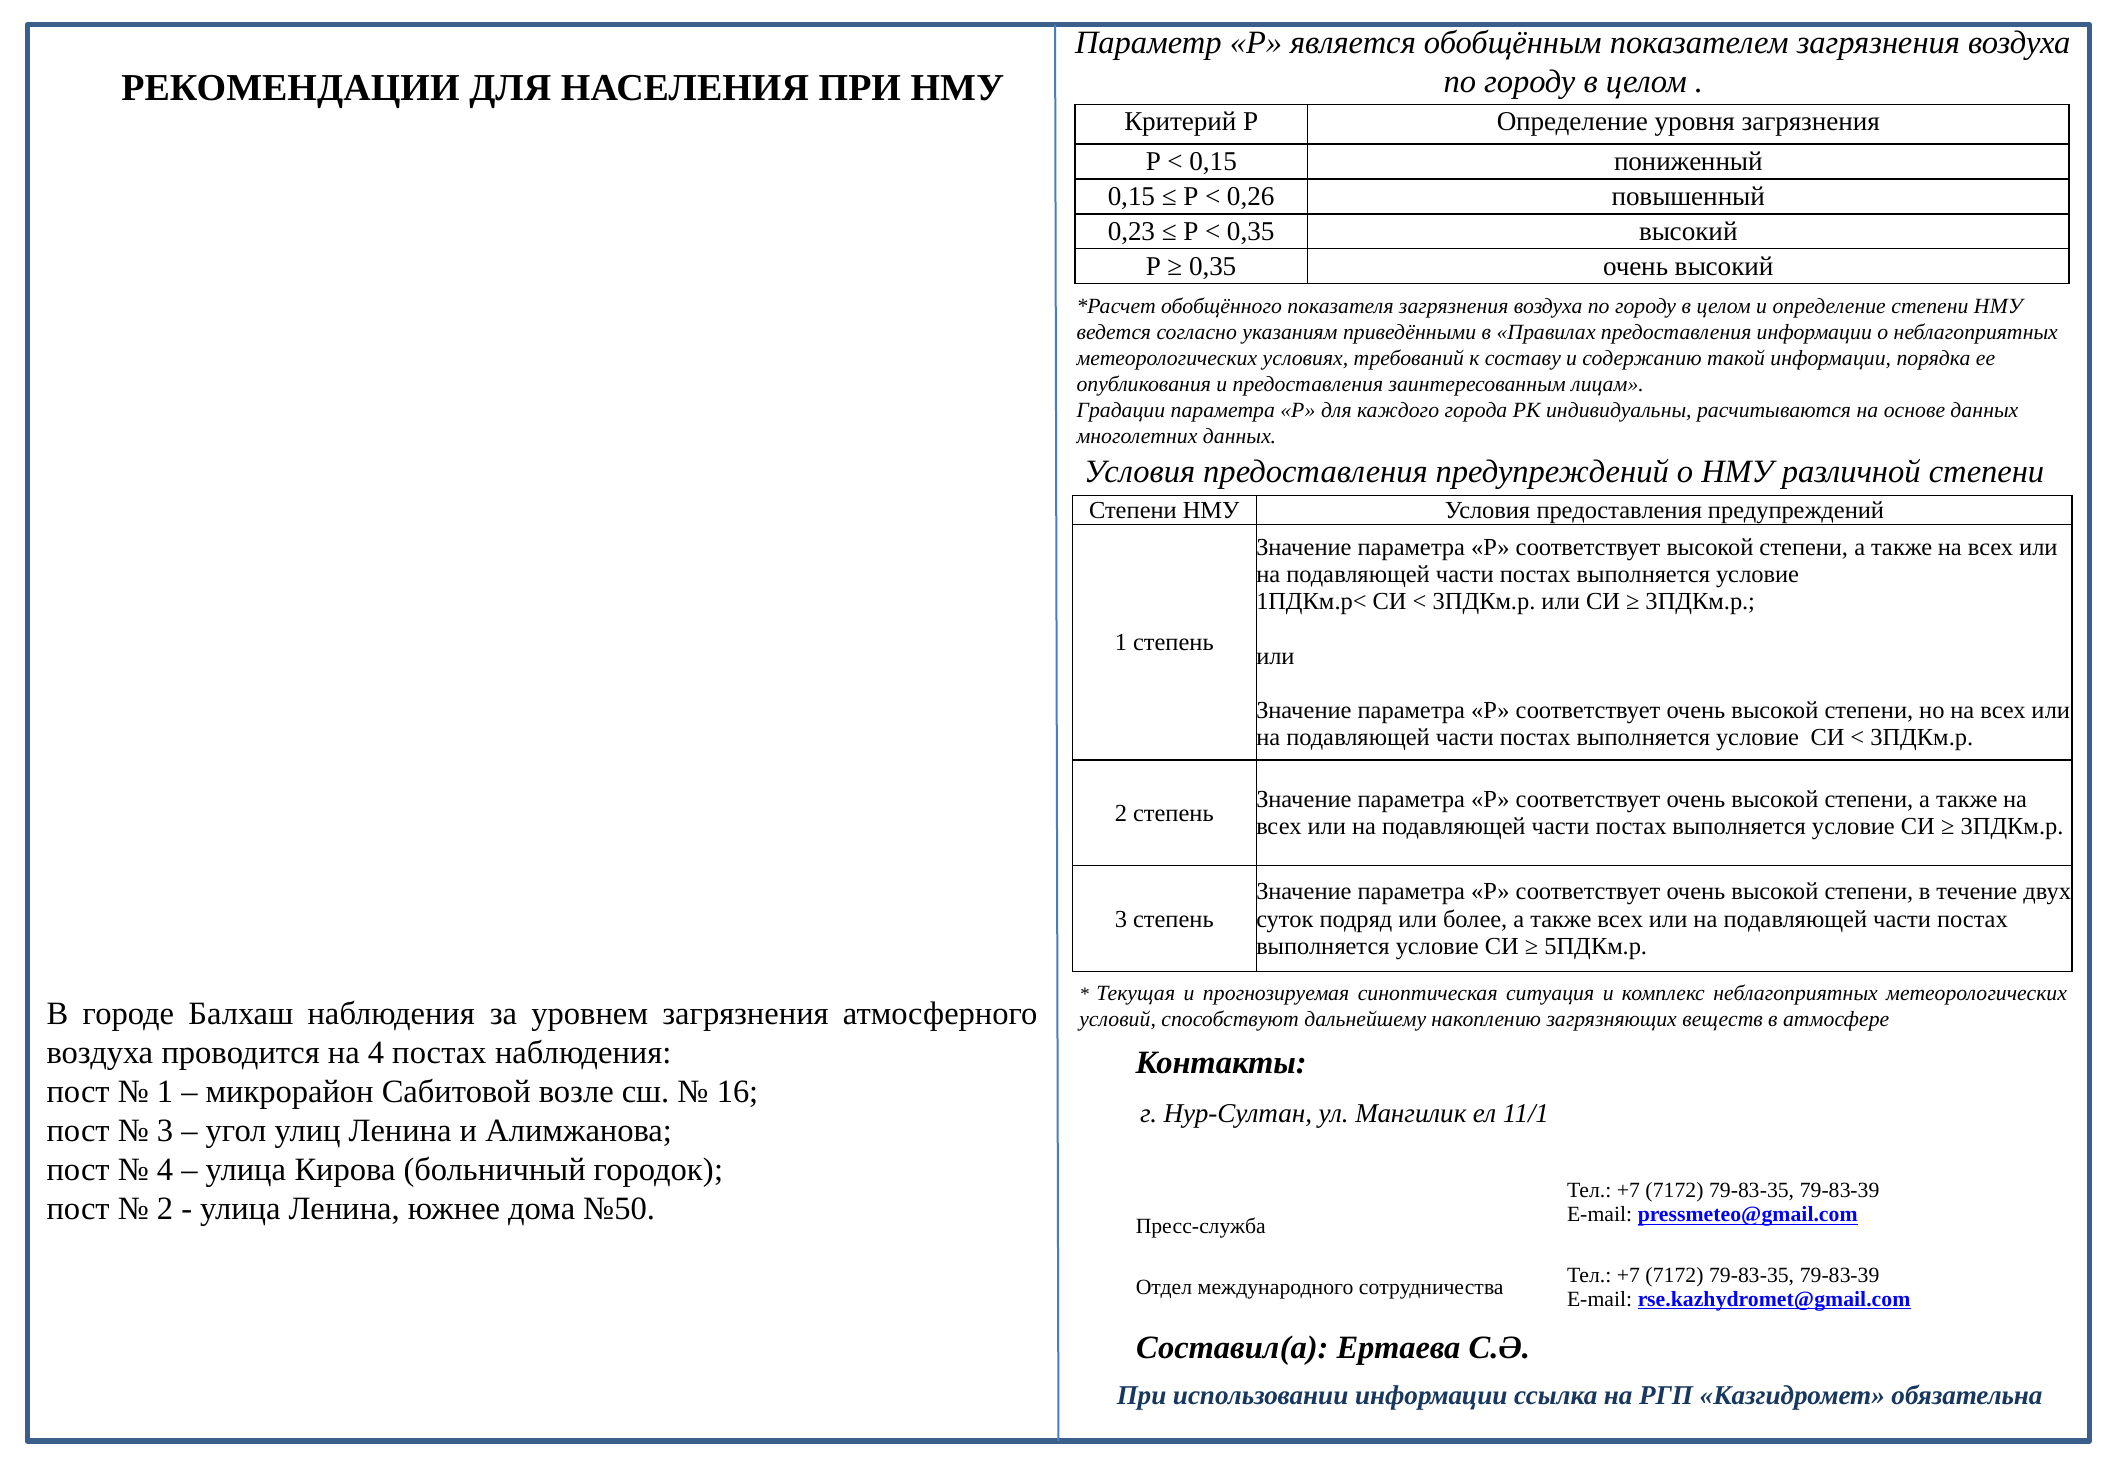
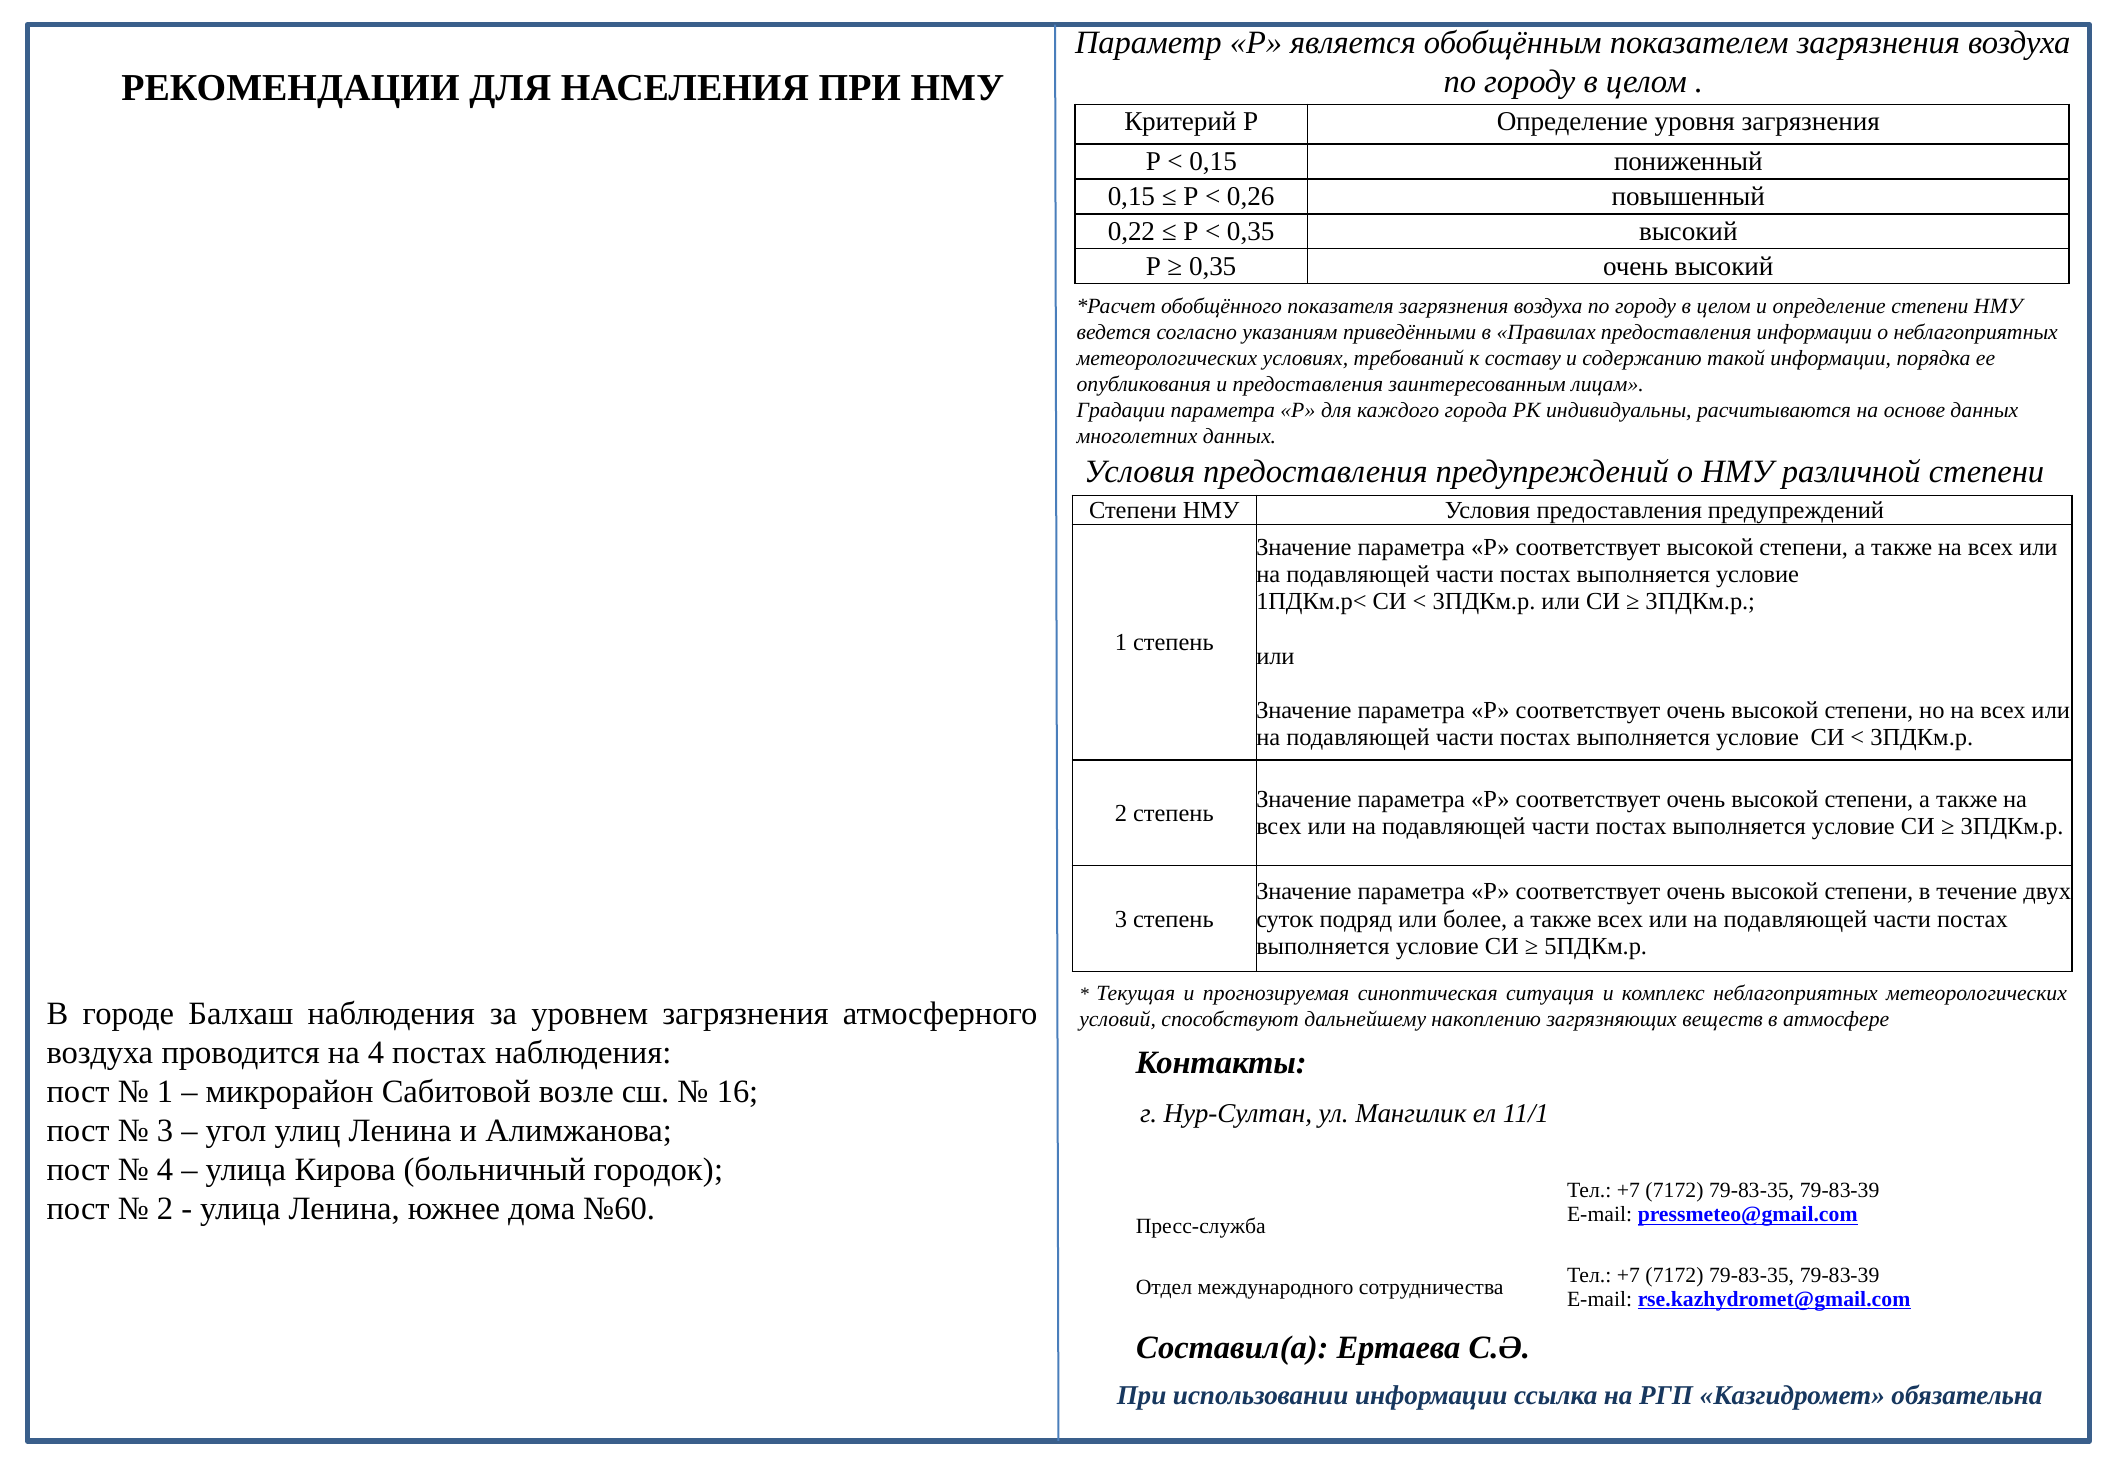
0,23: 0,23 -> 0,22
№50: №50 -> №60
